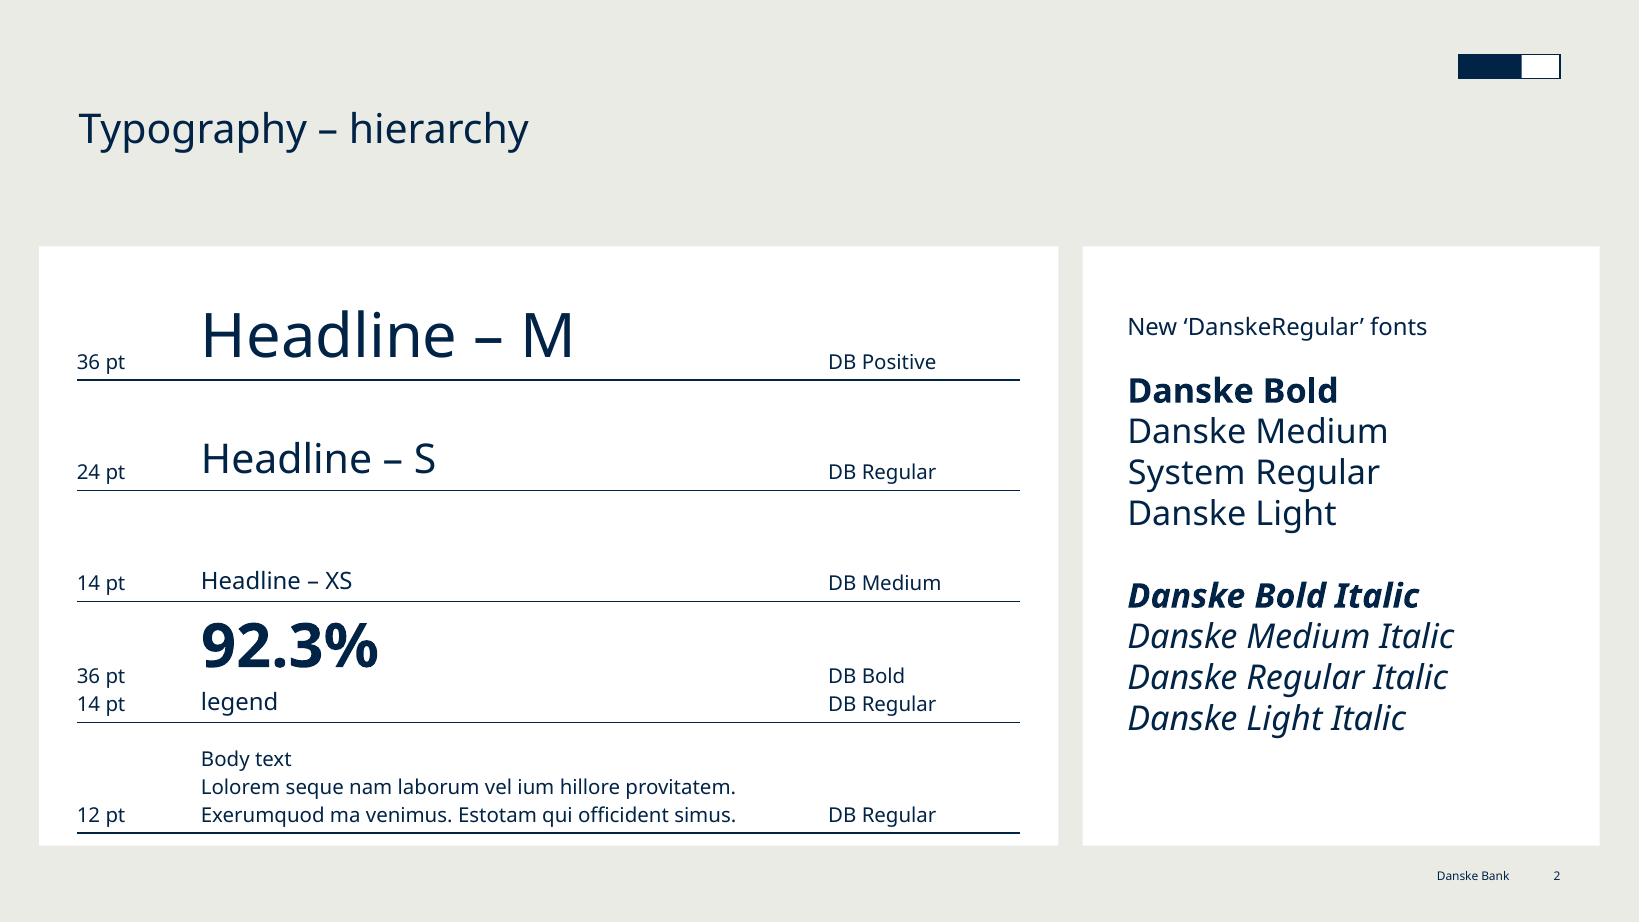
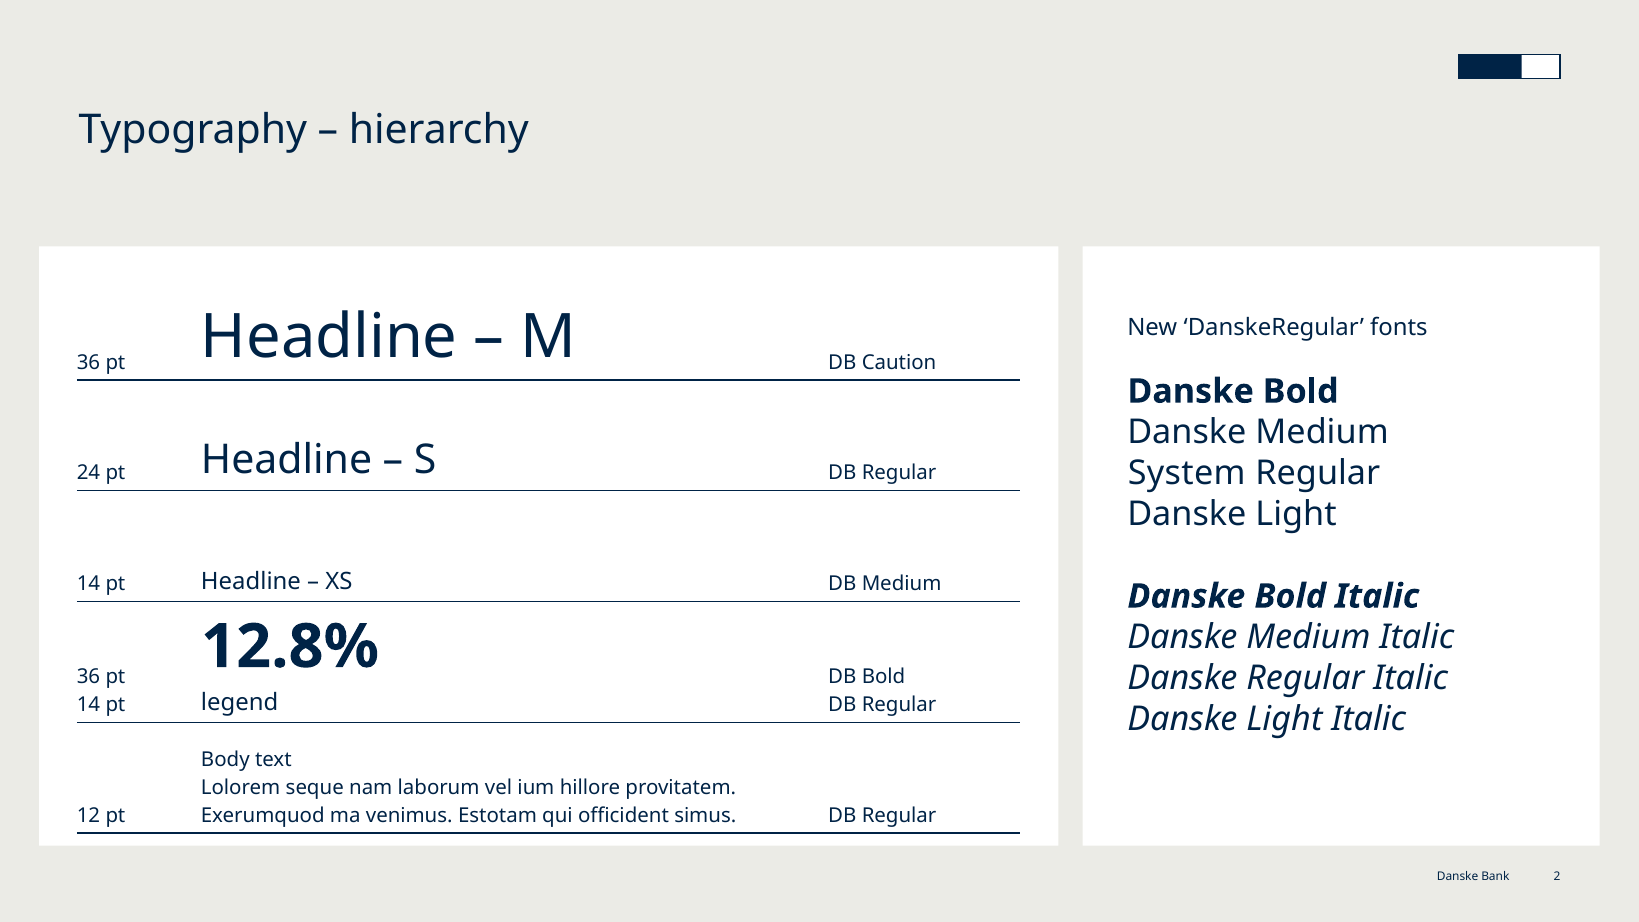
Positive: Positive -> Caution
92.3%: 92.3% -> 12.8%
